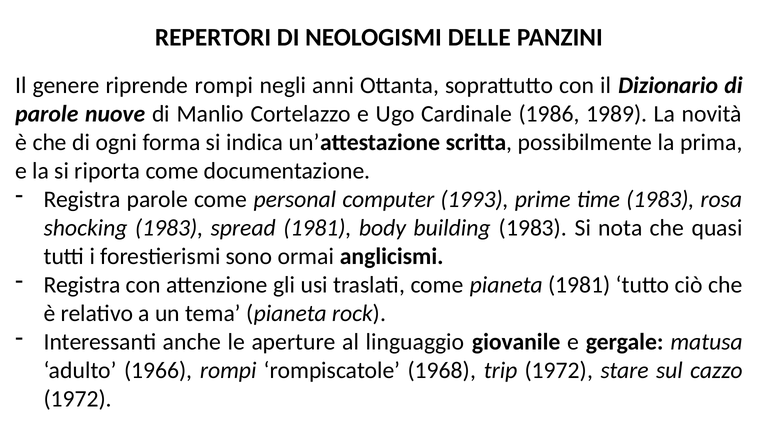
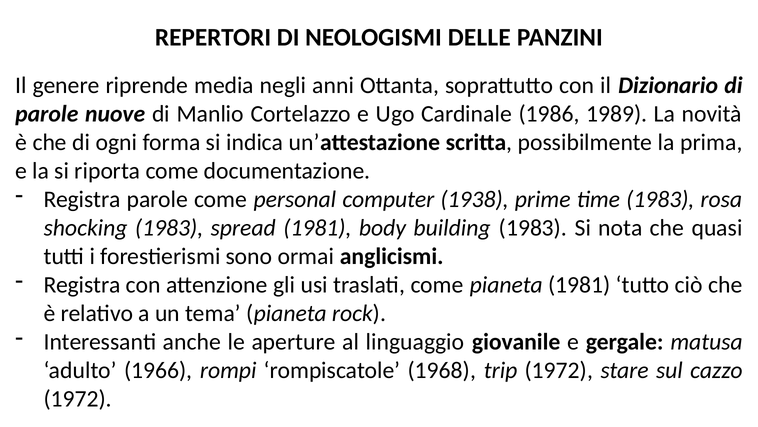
riprende rompi: rompi -> media
1993: 1993 -> 1938
